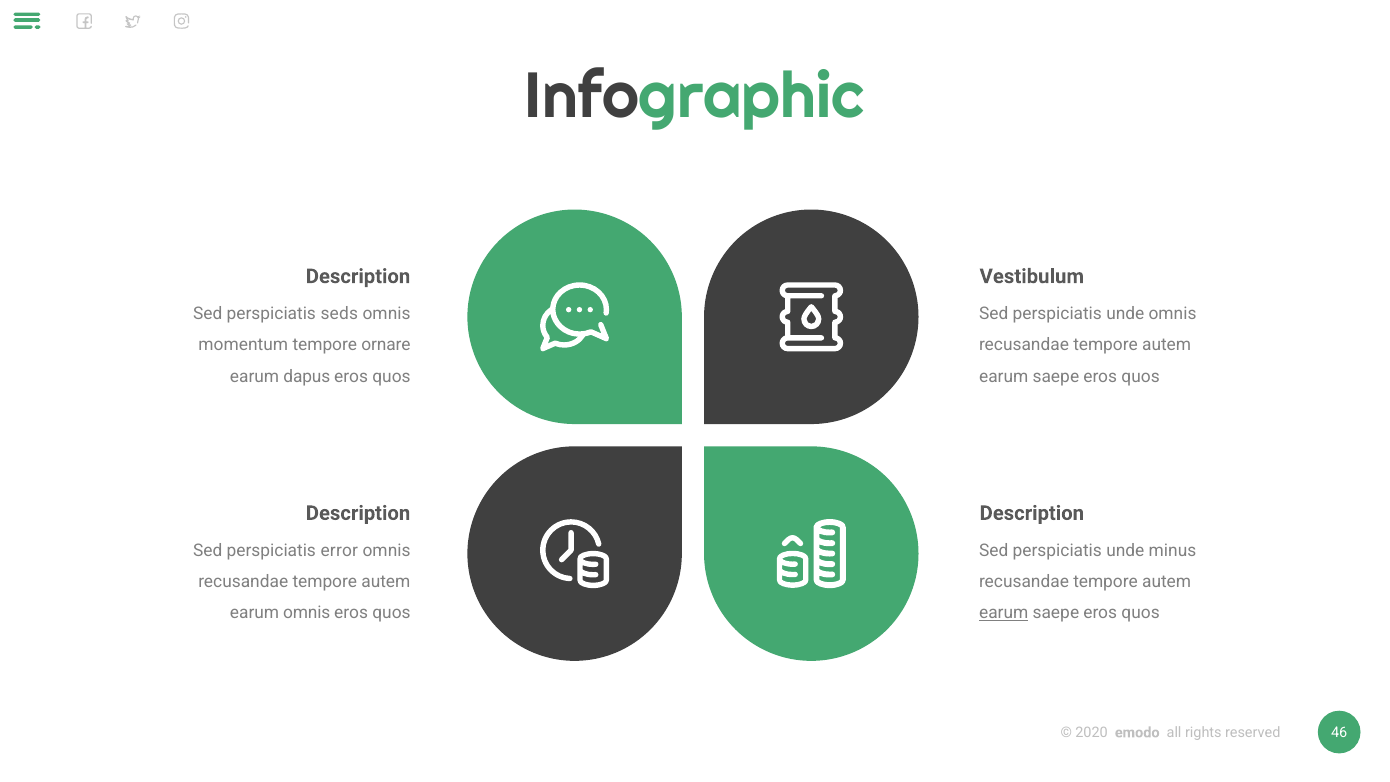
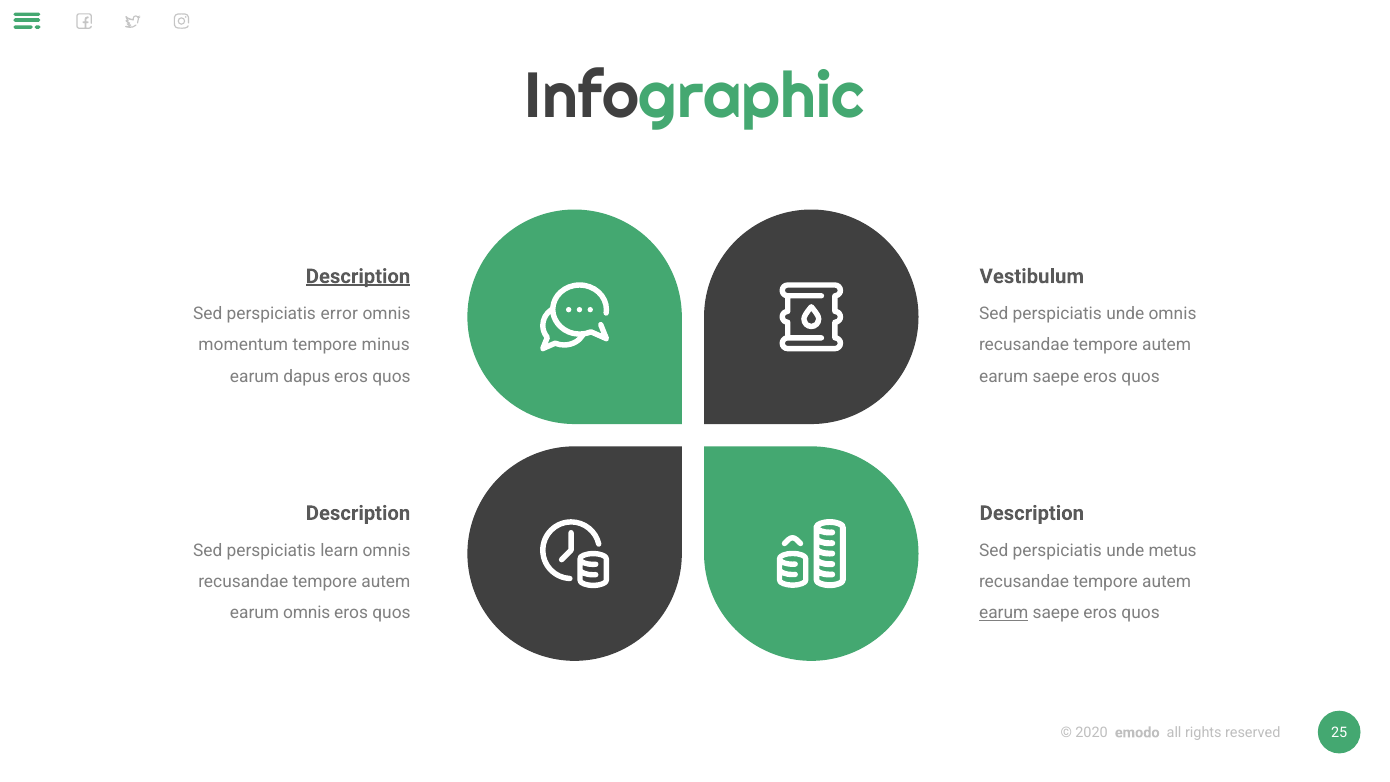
Description at (358, 276) underline: none -> present
seds: seds -> error
ornare: ornare -> minus
error: error -> learn
minus: minus -> metus
46: 46 -> 25
